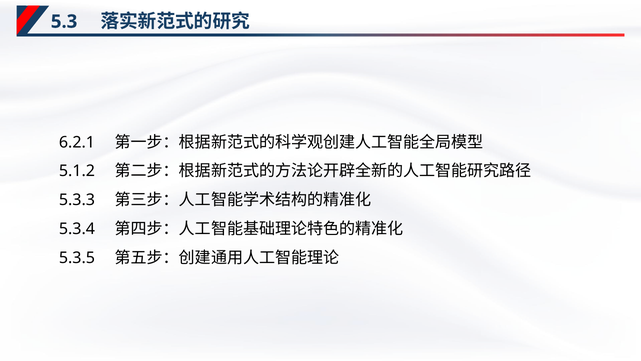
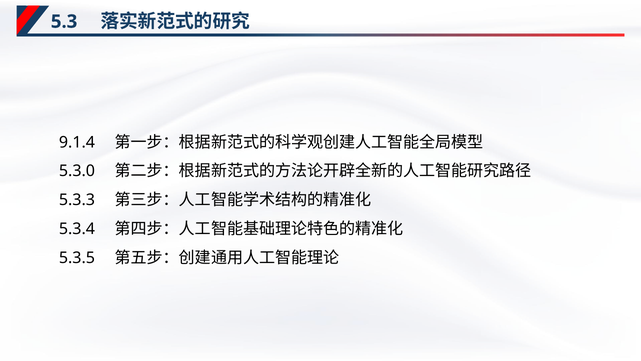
6.2.1: 6.2.1 -> 9.1.4
5.1.2: 5.1.2 -> 5.3.0
